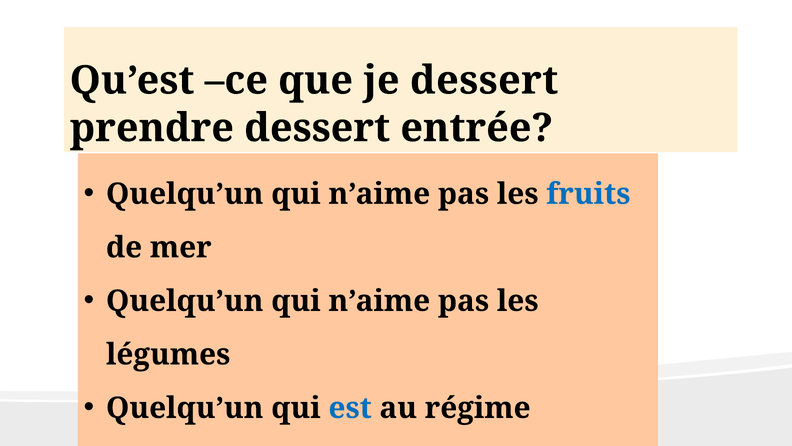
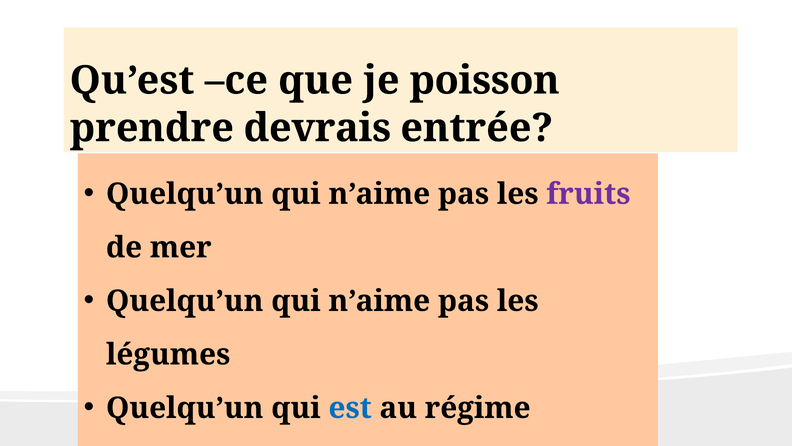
je dessert: dessert -> poisson
prendre dessert: dessert -> devrais
fruits colour: blue -> purple
